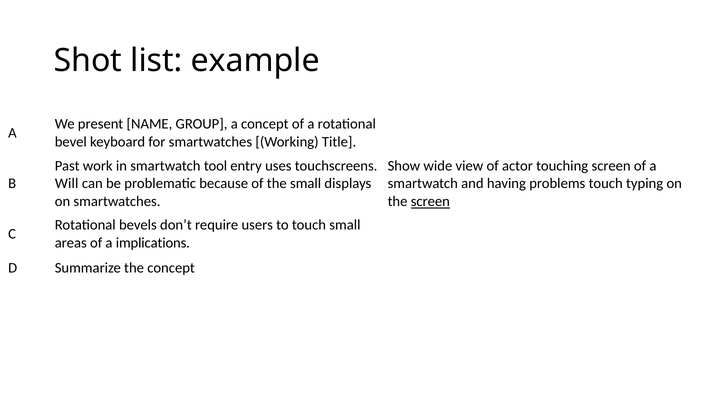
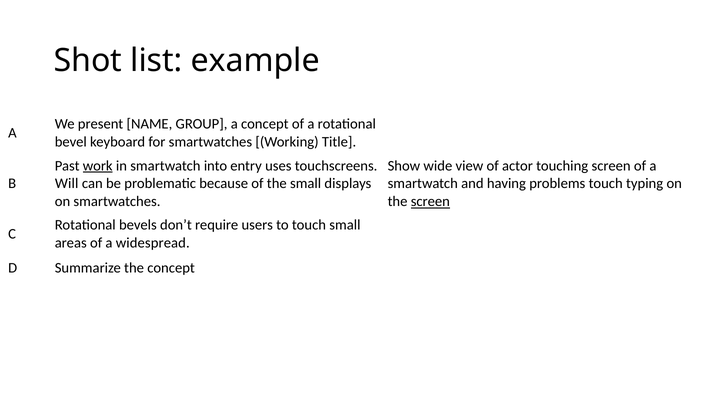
work underline: none -> present
tool: tool -> into
implications: implications -> widespread
